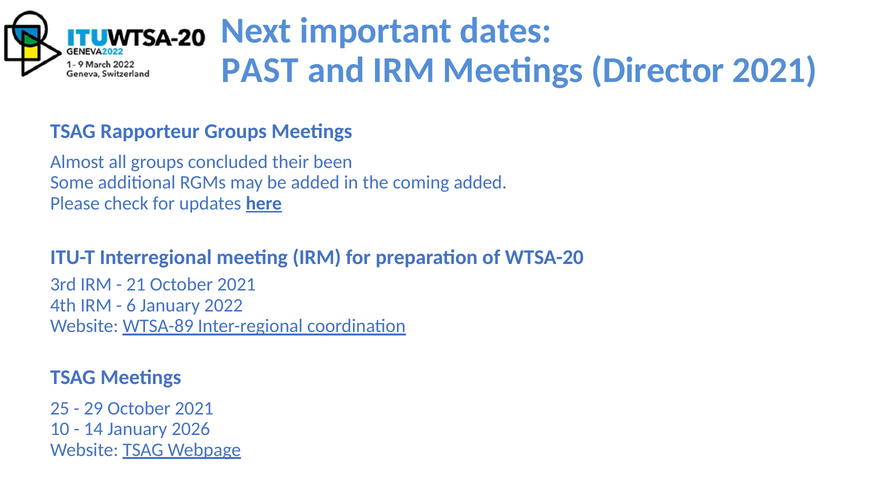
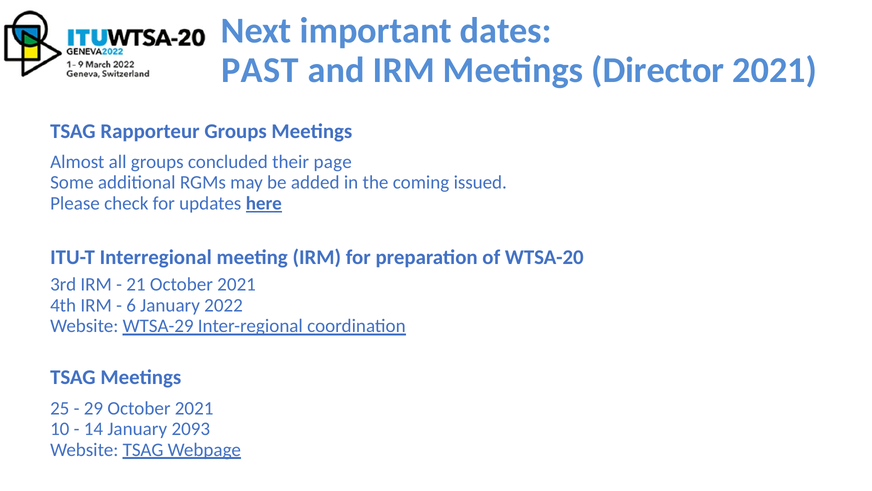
been: been -> page
coming added: added -> issued
WTSA-89: WTSA-89 -> WTSA-29
2026: 2026 -> 2093
